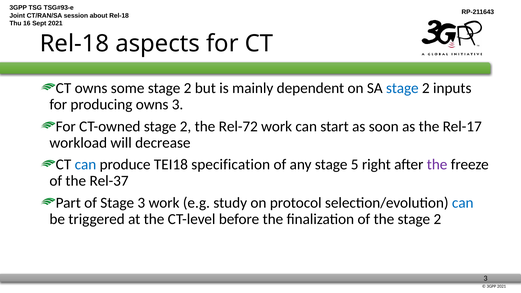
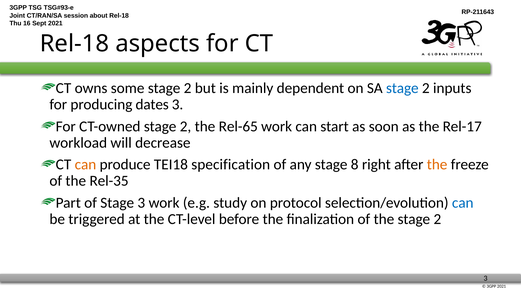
producing owns: owns -> dates
Rel-72: Rel-72 -> Rel-65
can at (85, 165) colour: blue -> orange
5: 5 -> 8
the at (437, 165) colour: purple -> orange
Rel-37: Rel-37 -> Rel-35
